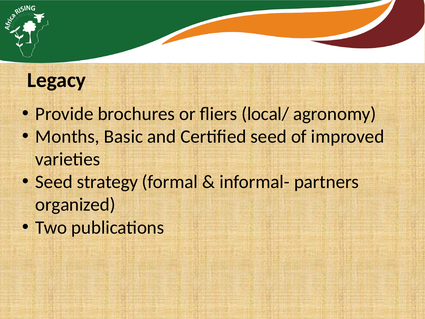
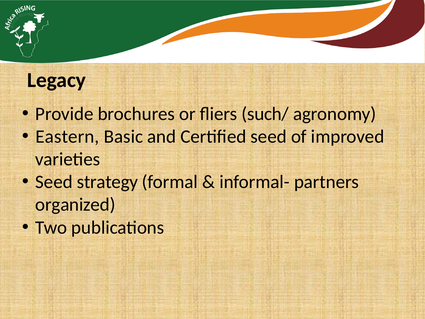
local/: local/ -> such/
Months: Months -> Eastern
